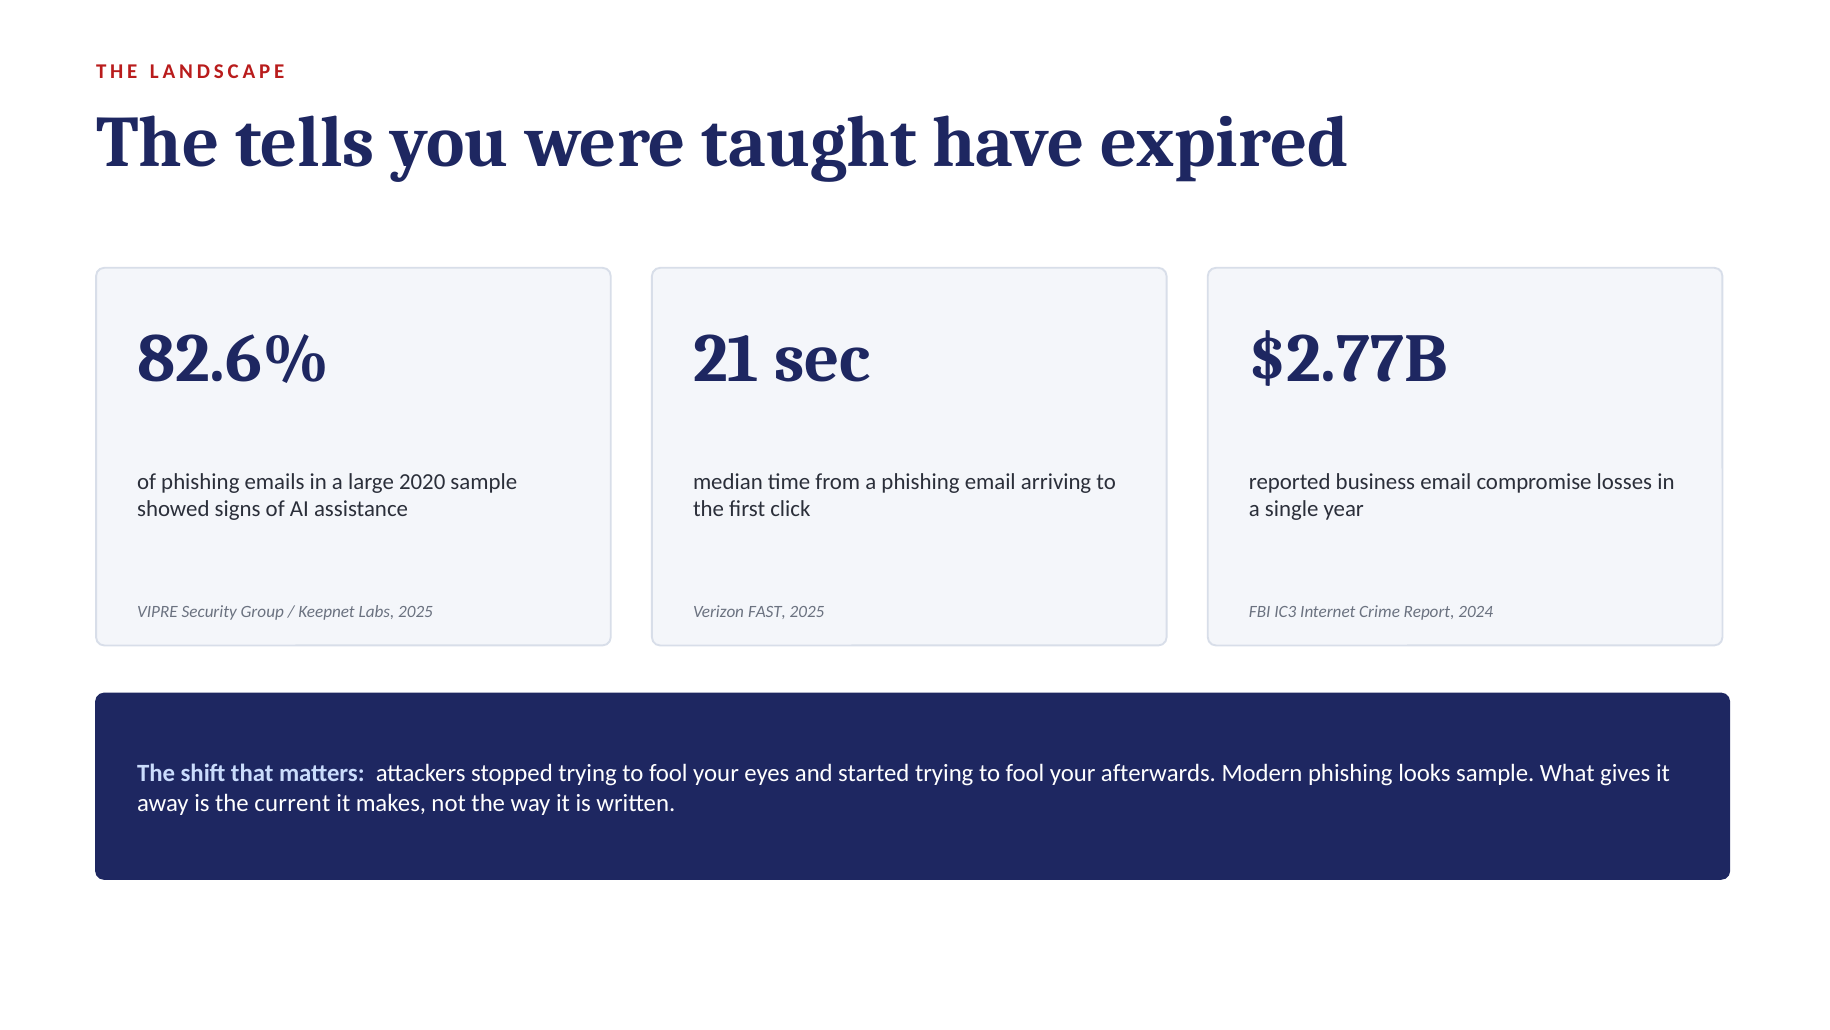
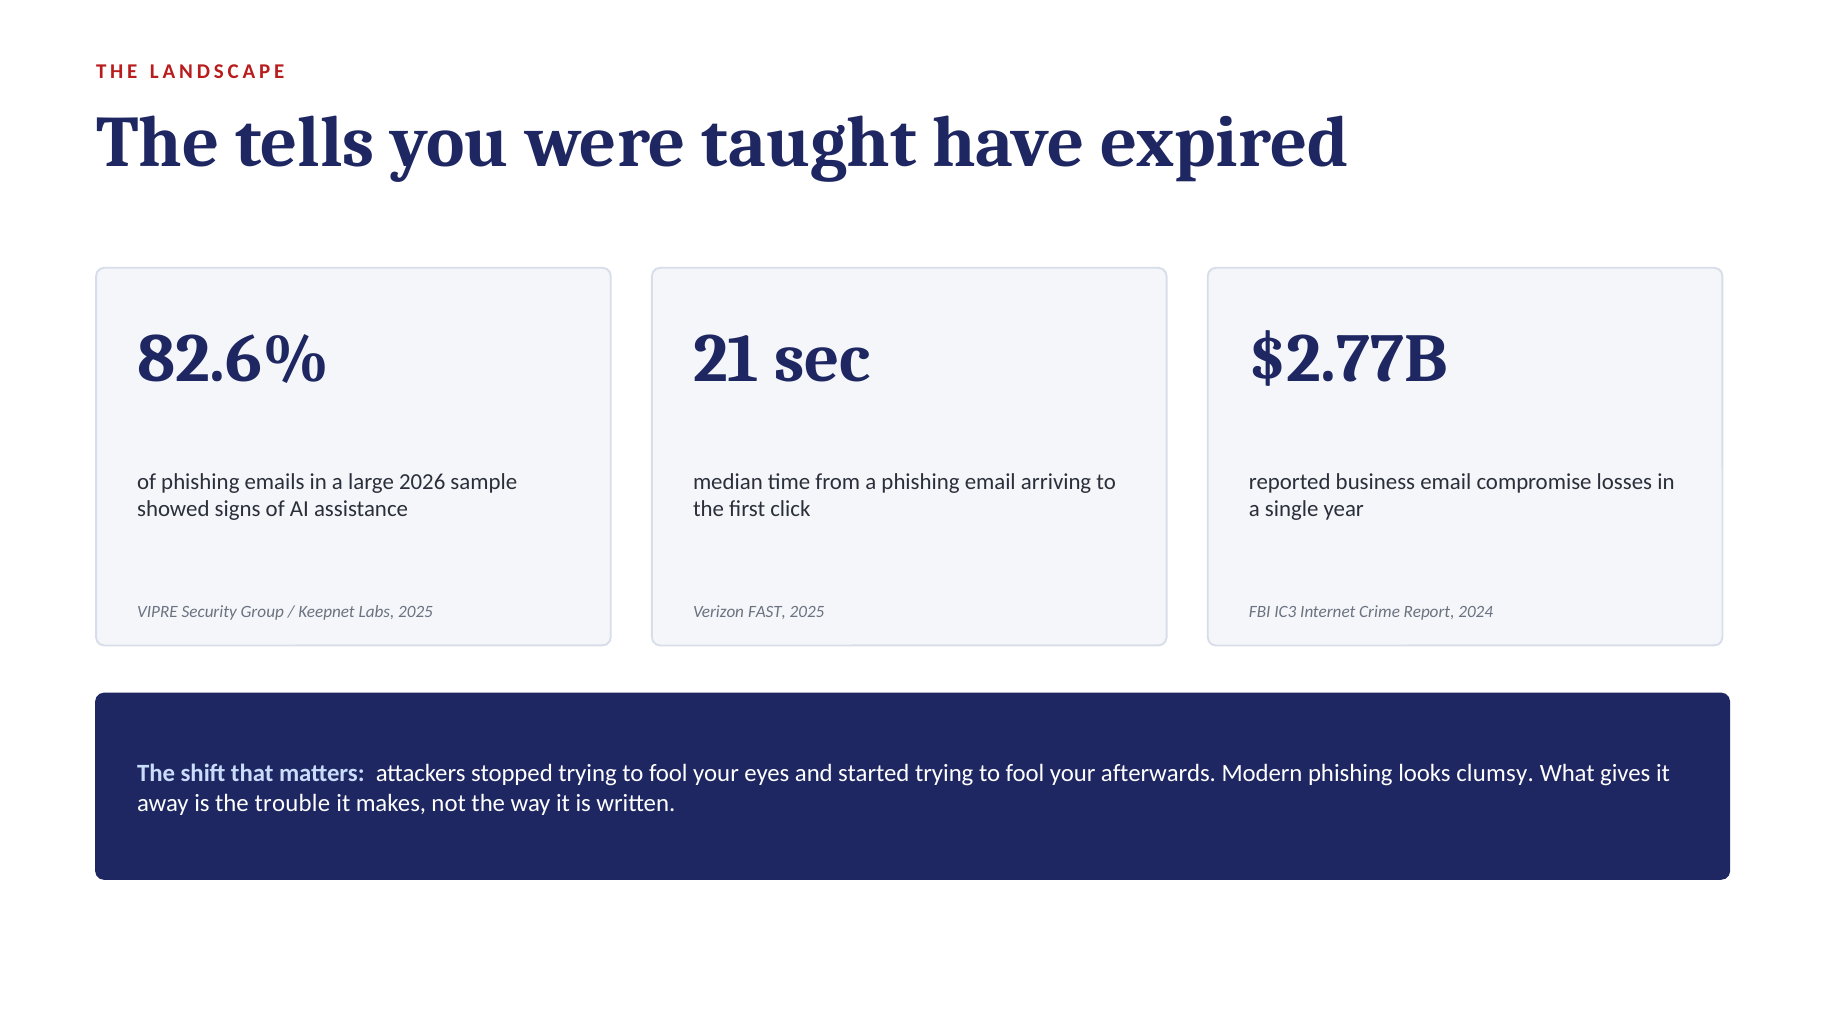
2020: 2020 -> 2026
looks sample: sample -> clumsy
current: current -> trouble
